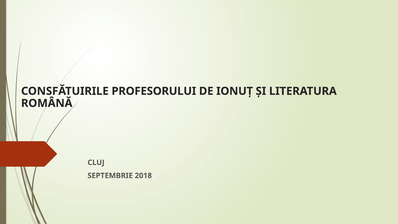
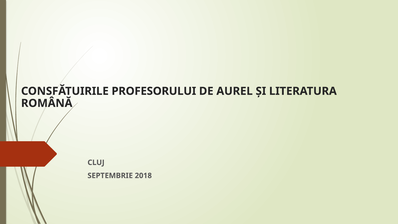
IONUȚ: IONUȚ -> AUREL
